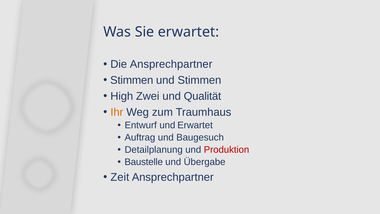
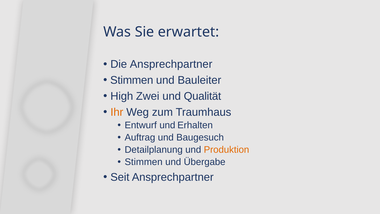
und Stimmen: Stimmen -> Bauleiter
und Erwartet: Erwartet -> Erhalten
Produktion colour: red -> orange
Baustelle at (144, 162): Baustelle -> Stimmen
Zeit: Zeit -> Seit
